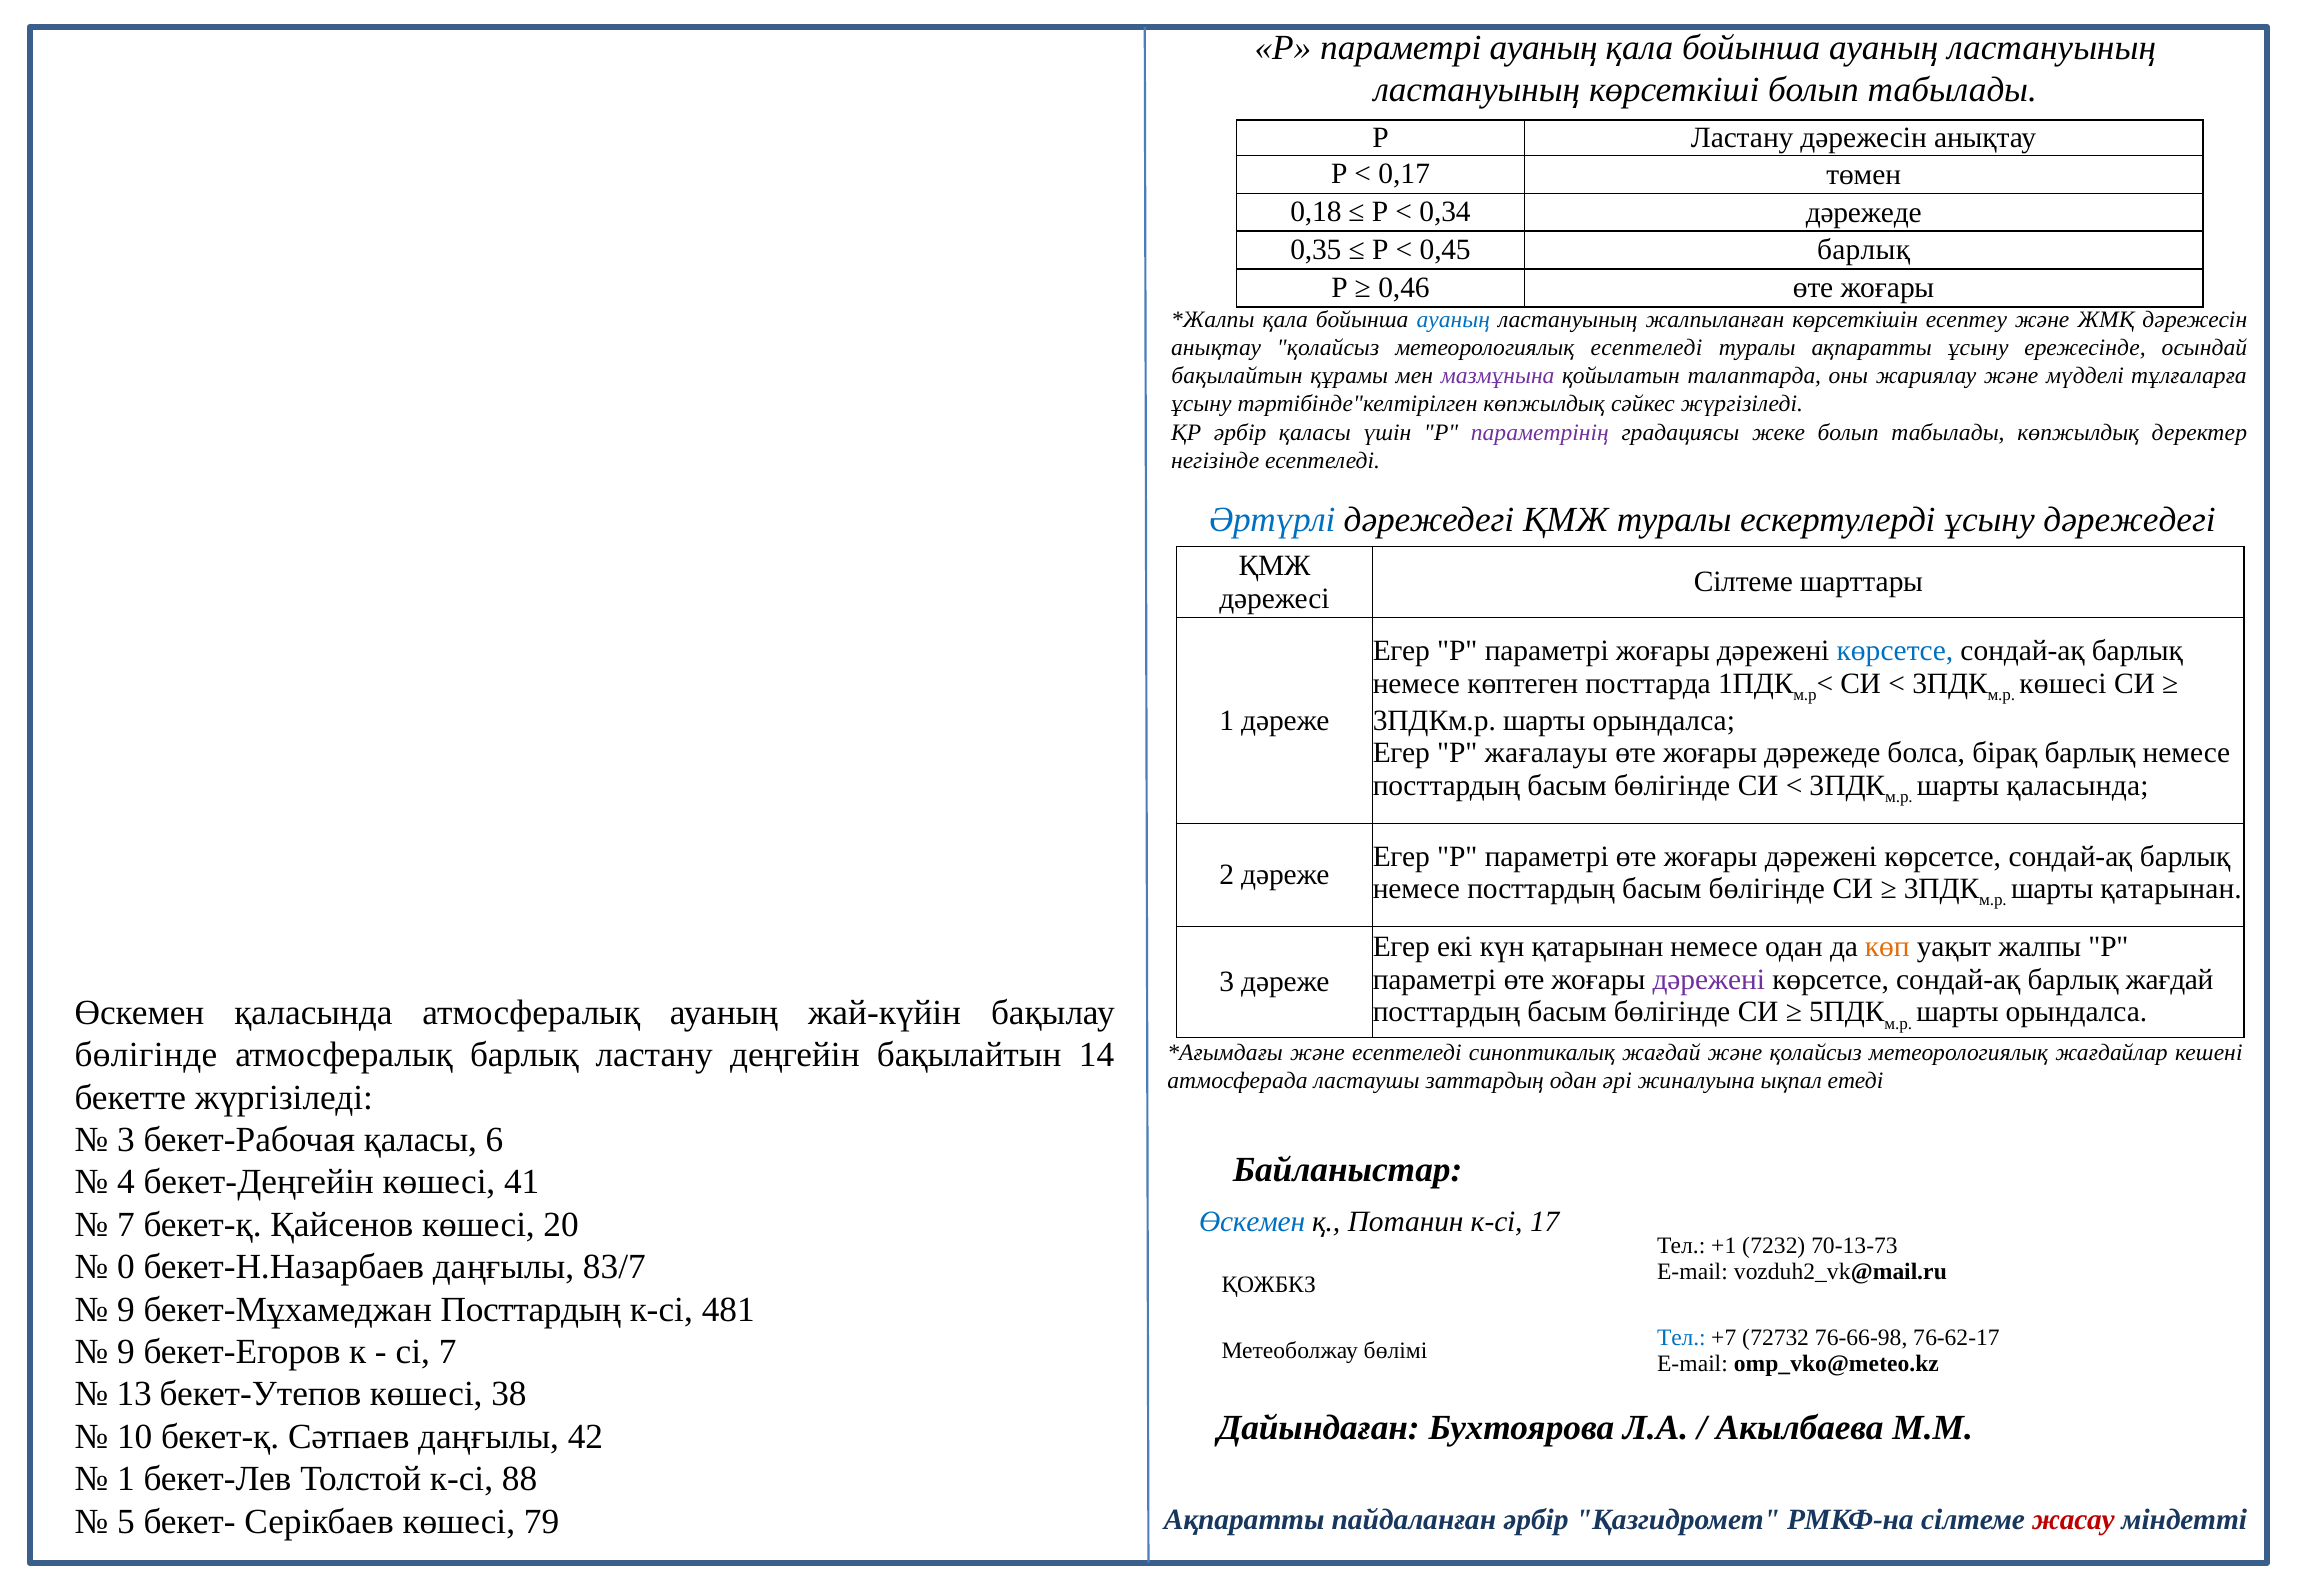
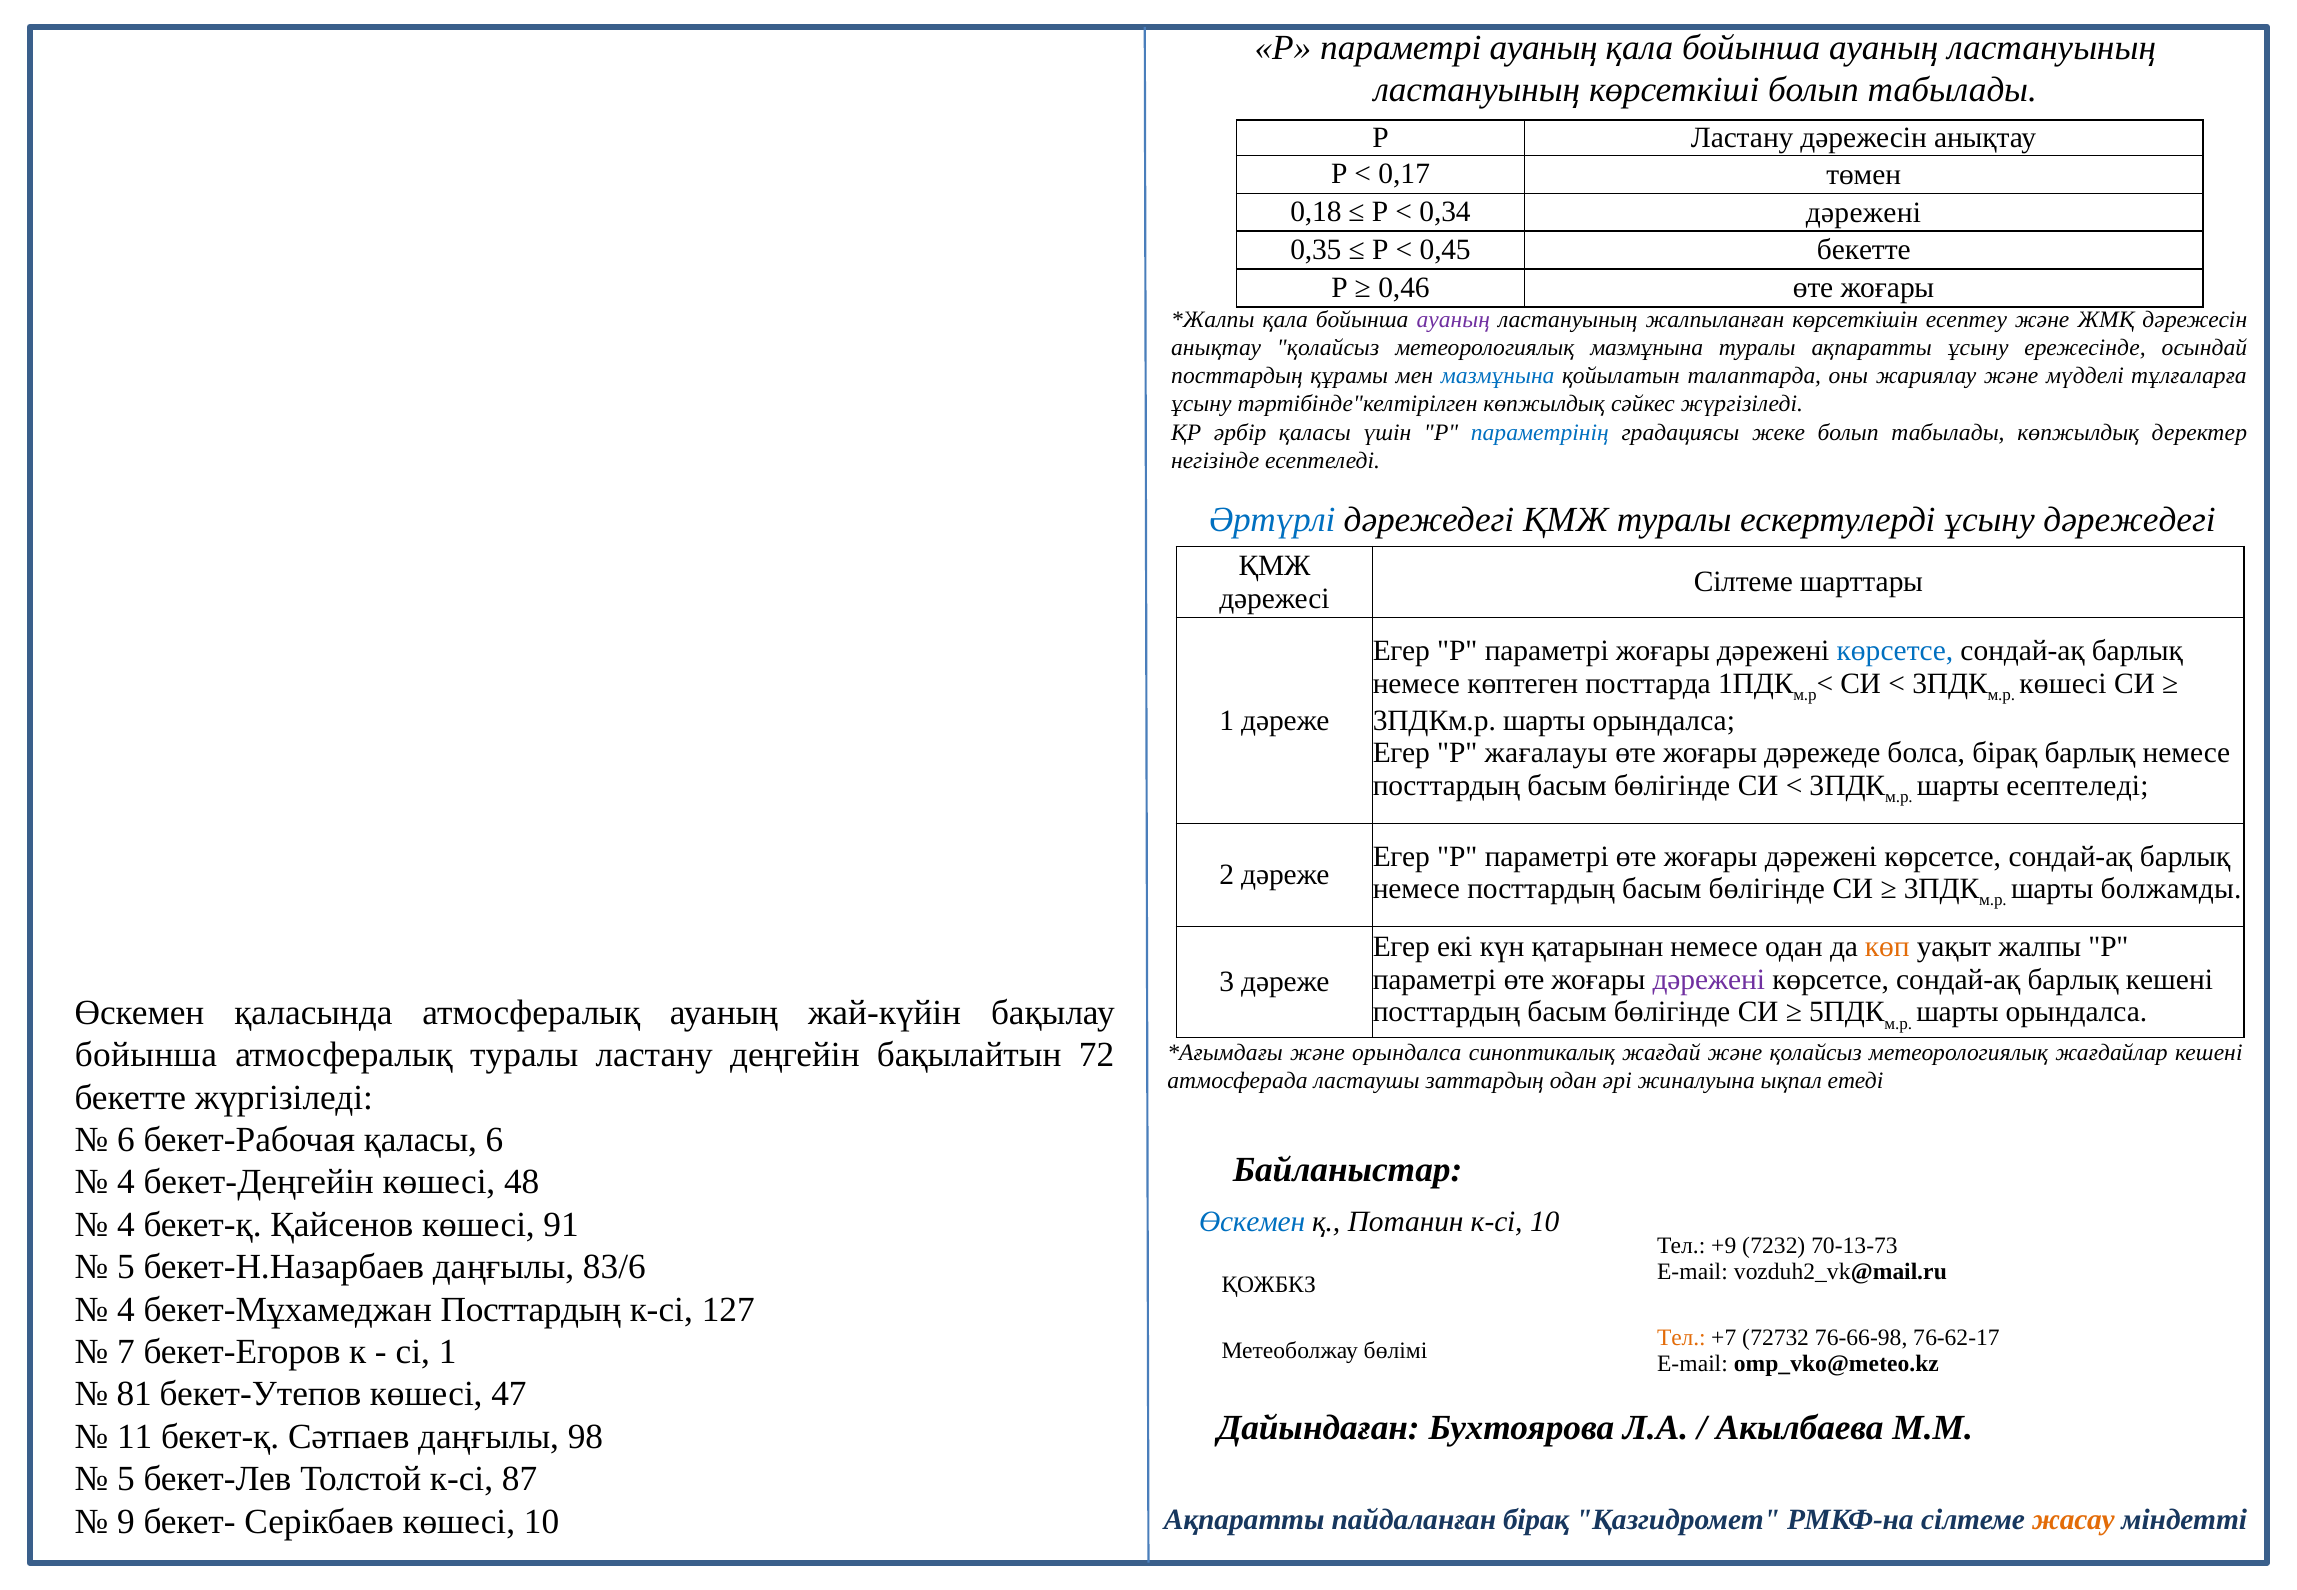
0,34 дәрежеде: дәрежеде -> дәрежені
0,45 барлық: барлық -> бекетте
ауаның at (1453, 320) colour: blue -> purple
метеорологиялық есептеледі: есептеледі -> мазмұнына
бақылайтын at (1237, 376): бақылайтын -> посттардың
мазмұнына at (1498, 376) colour: purple -> blue
параметрінің colour: purple -> blue
шарты қаласында: қаласында -> есептеледі
шарты қатарынан: қатарынан -> болжамды
барлық жағдай: жағдай -> кешені
бөлігінде at (146, 1055): бөлігінде -> бойынша
атмосфералық барлық: барлық -> туралы
14: 14 -> 72
және есептеледі: есептеледі -> орындалса
3 at (126, 1140): 3 -> 6
41: 41 -> 48
к-сі 17: 17 -> 10
7 at (126, 1225): 7 -> 4
20: 20 -> 91
+1: +1 -> +9
0 at (126, 1267): 0 -> 5
83/7: 83/7 -> 83/6
9 at (126, 1310): 9 -> 4
481: 481 -> 127
Тел at (1681, 1338) colour: blue -> orange
9 at (126, 1352): 9 -> 7
сі 7: 7 -> 1
13: 13 -> 81
38: 38 -> 47
10: 10 -> 11
42: 42 -> 98
1 at (126, 1479): 1 -> 5
88: 88 -> 87
5: 5 -> 9
көшесі 79: 79 -> 10
пайдаланған әрбір: әрбір -> бірақ
жасау colour: red -> orange
